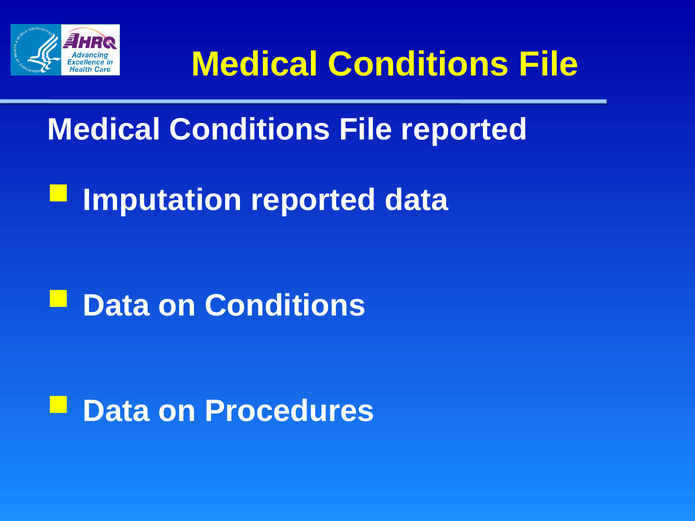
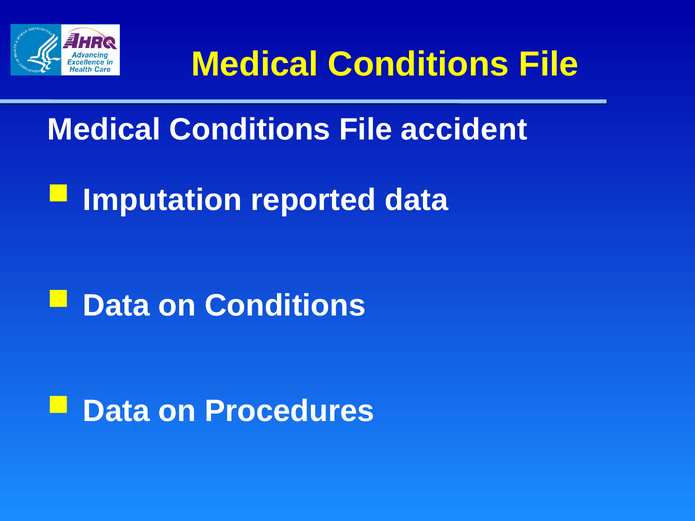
File reported: reported -> accident
